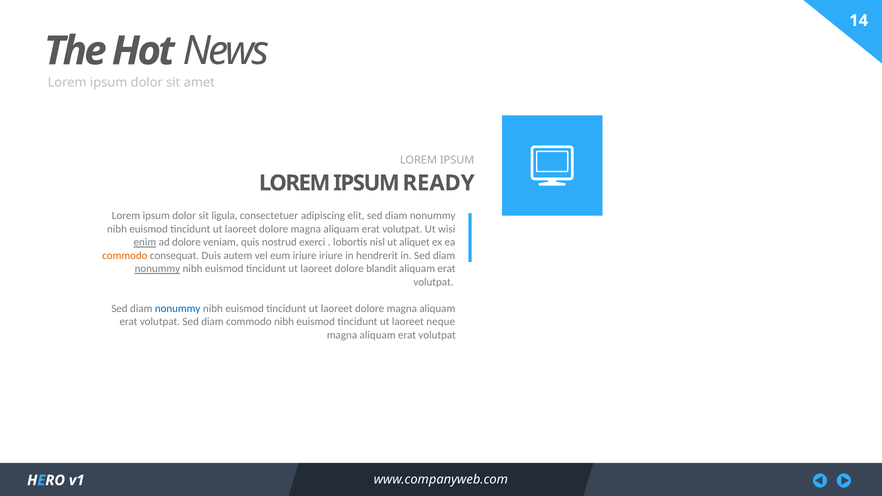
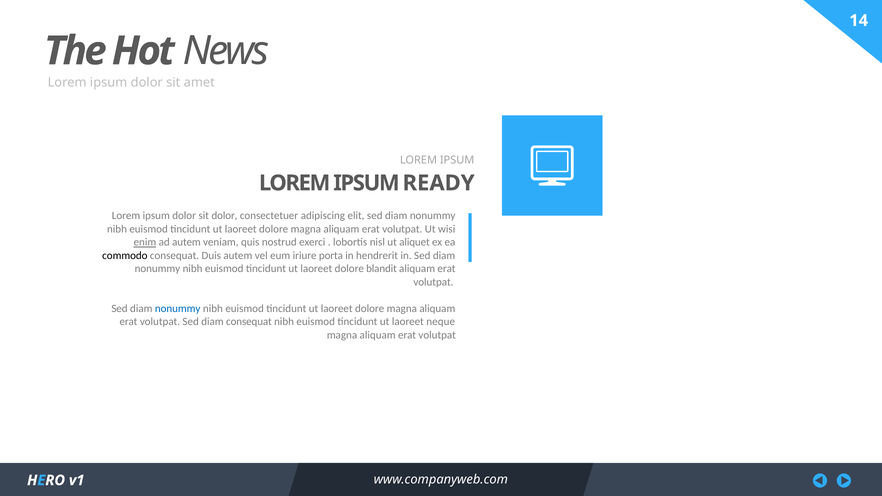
sit ligula: ligula -> dolor
ad dolore: dolore -> autem
commodo at (125, 256) colour: orange -> black
iriure iriure: iriure -> porta
nonummy at (157, 269) underline: present -> none
diam commodo: commodo -> consequat
